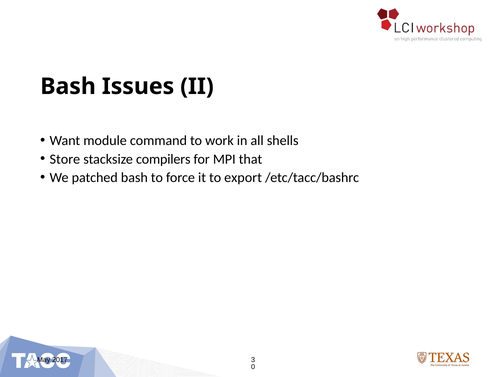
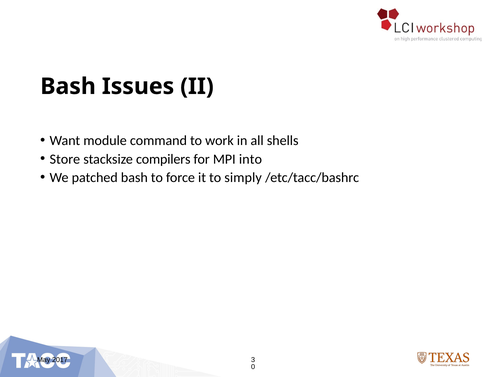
that: that -> into
export: export -> simply
